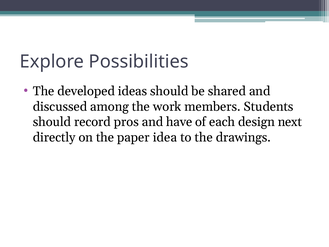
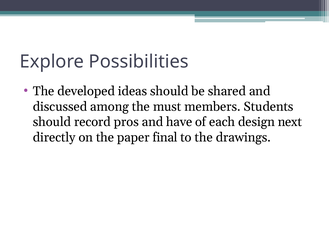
work: work -> must
idea: idea -> final
